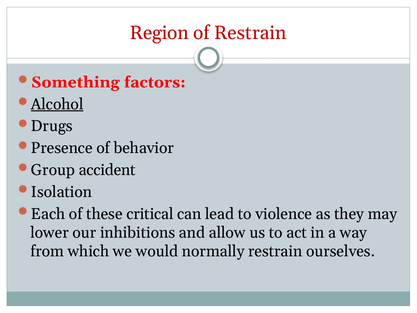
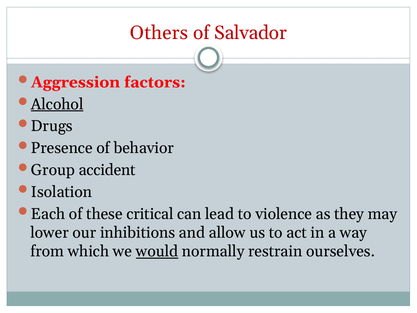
Region: Region -> Others
of Restrain: Restrain -> Salvador
Something: Something -> Aggression
would underline: none -> present
